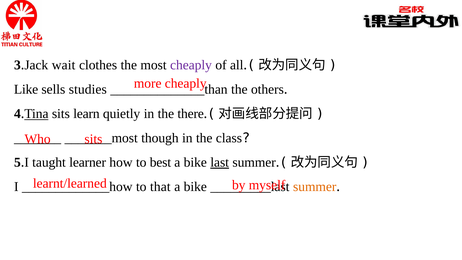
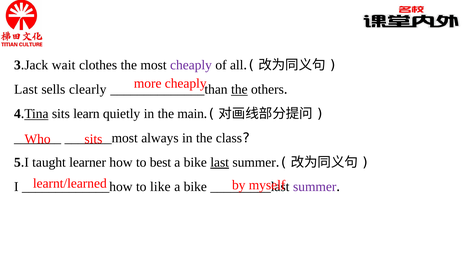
Like at (26, 89): Like -> Last
studies: studies -> clearly
the at (239, 89) underline: none -> present
there: there -> main
though: though -> always
that: that -> like
summer at (315, 187) colour: orange -> purple
